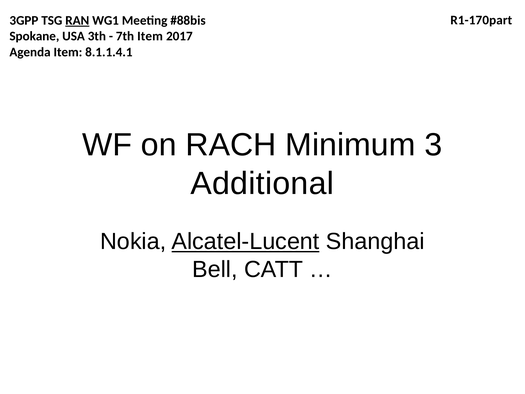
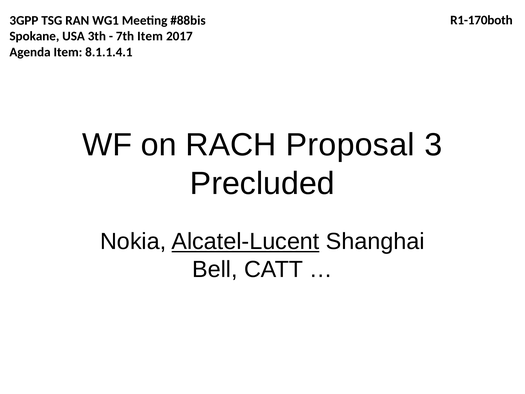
R1-170part: R1-170part -> R1-170both
RAN underline: present -> none
Minimum: Minimum -> Proposal
Additional: Additional -> Precluded
